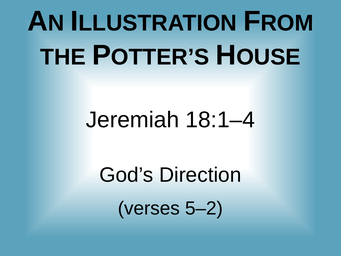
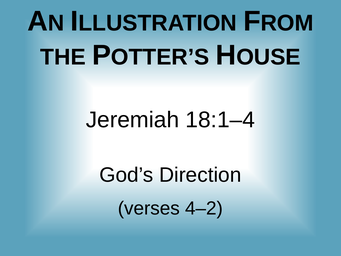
5–2: 5–2 -> 4–2
